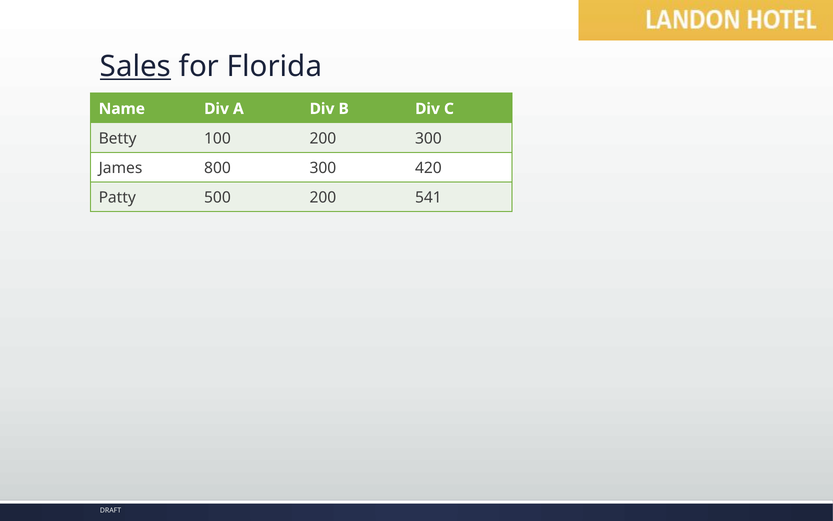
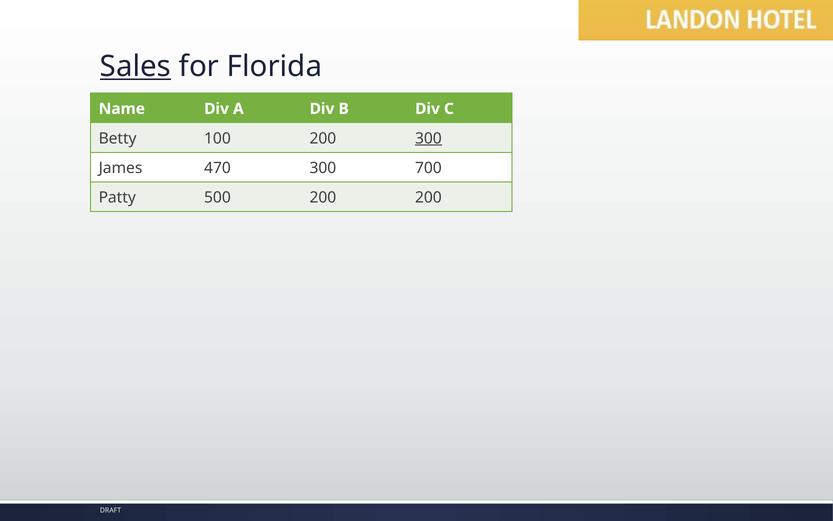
300 at (428, 138) underline: none -> present
800: 800 -> 470
420: 420 -> 700
200 541: 541 -> 200
